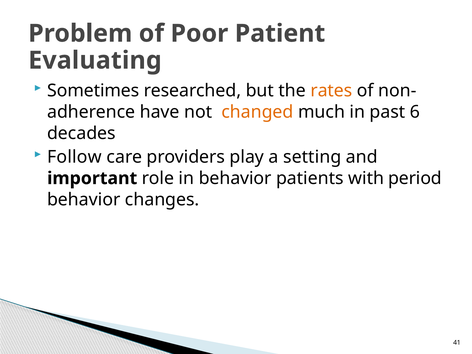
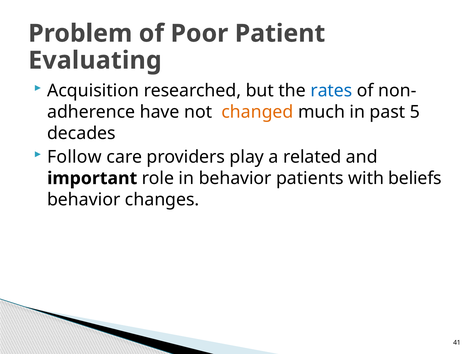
Sometimes: Sometimes -> Acquisition
rates colour: orange -> blue
6: 6 -> 5
setting: setting -> related
period: period -> beliefs
